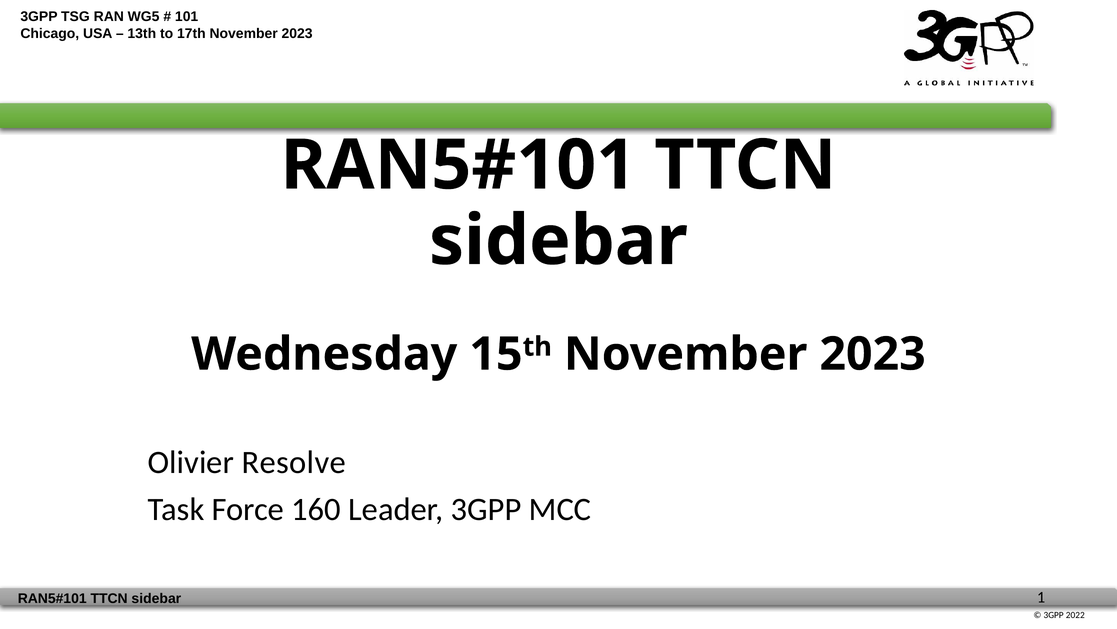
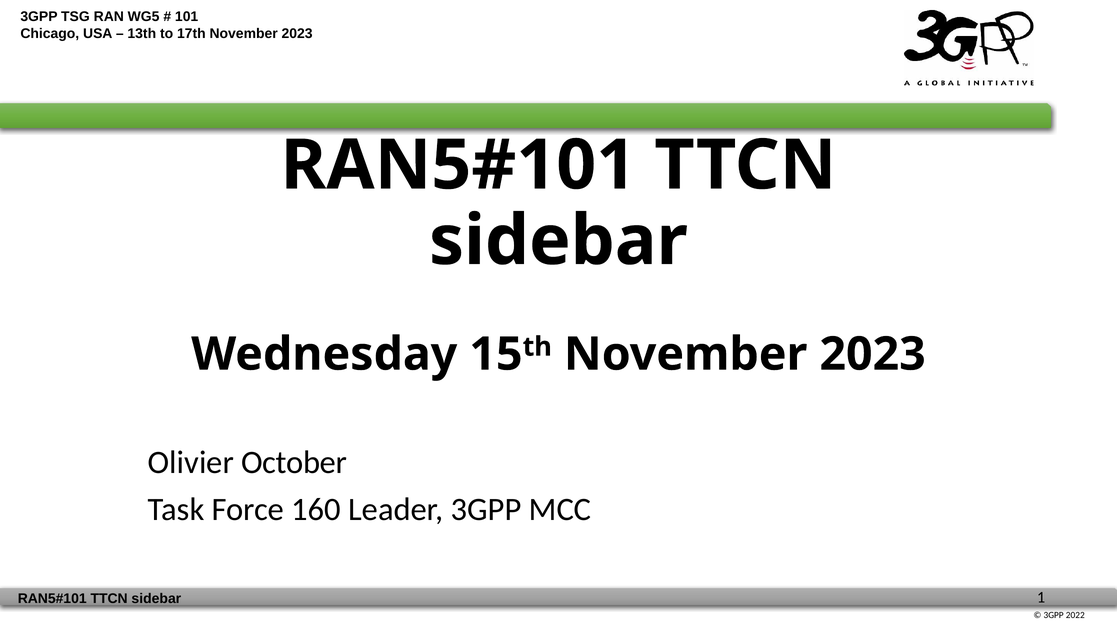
Resolve: Resolve -> October
